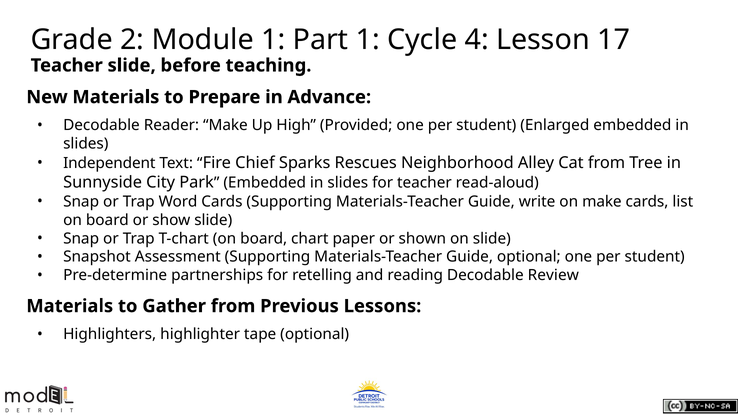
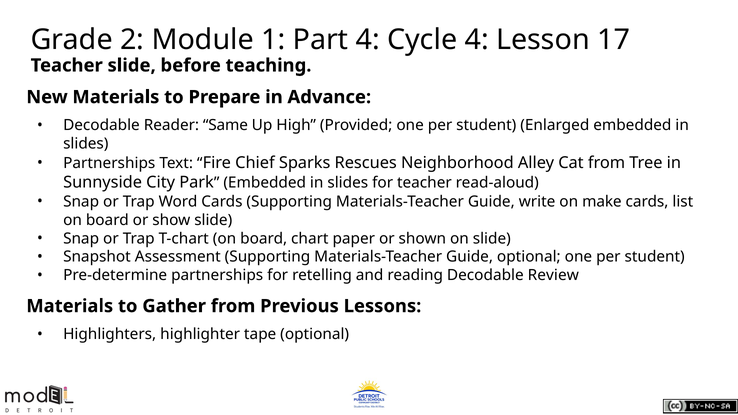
Part 1: 1 -> 4
Reader Make: Make -> Same
Independent at (109, 163): Independent -> Partnerships
